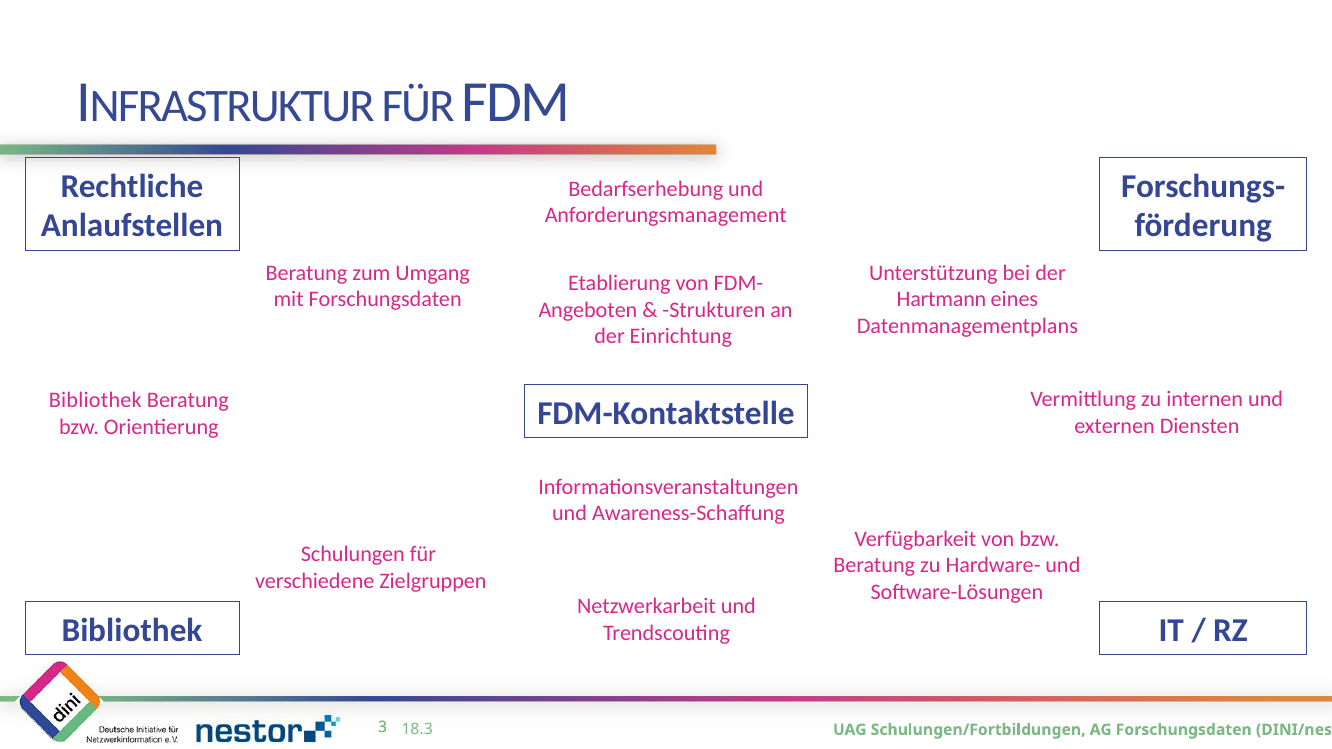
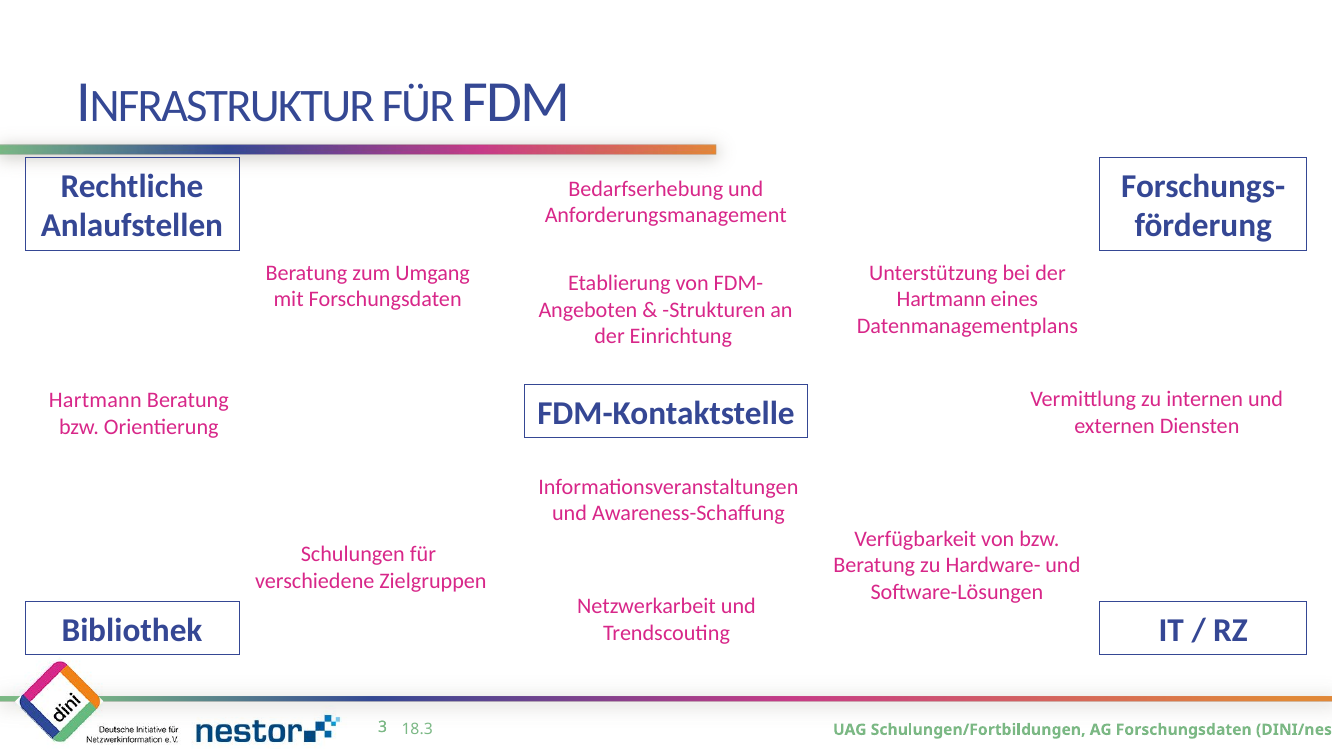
Bibliothek at (95, 401): Bibliothek -> Hartmann
